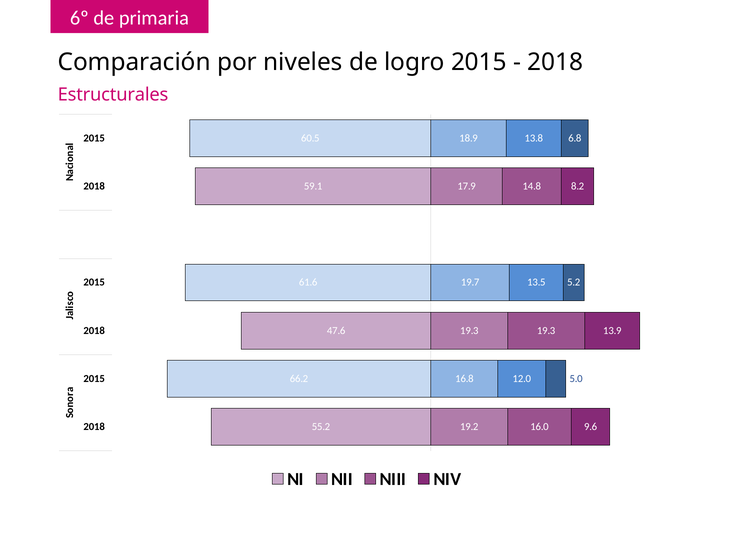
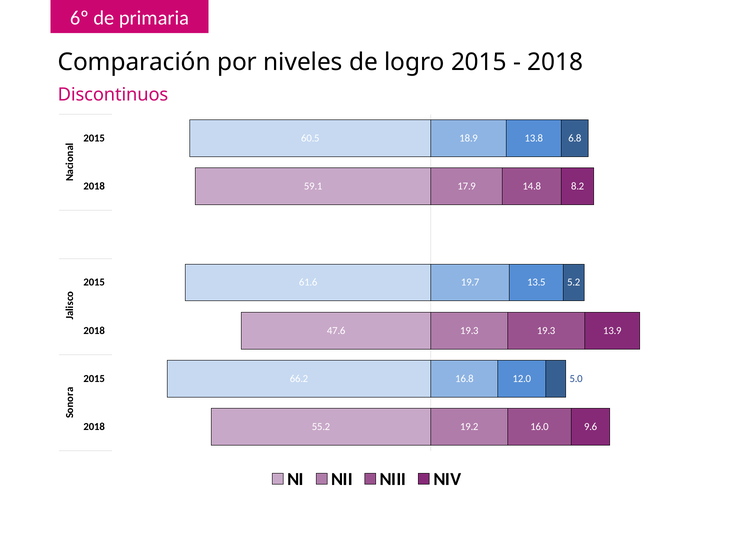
Estructurales: Estructurales -> Discontinuos
